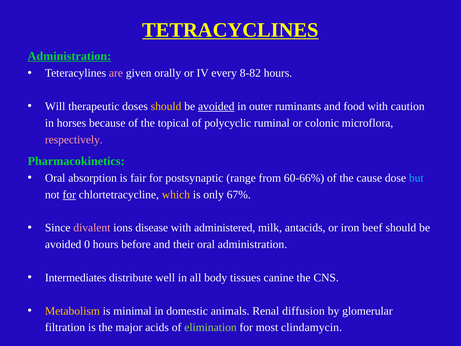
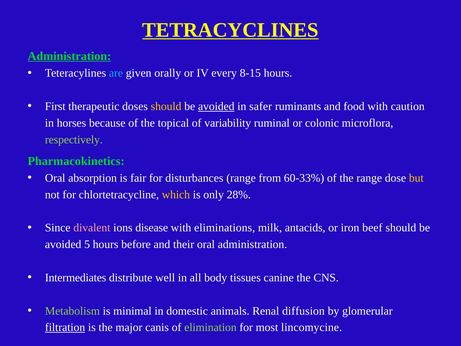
are colour: pink -> light blue
8-82: 8-82 -> 8-15
Will: Will -> First
outer: outer -> safer
polycyclic: polycyclic -> variability
respectively colour: pink -> light green
postsynaptic: postsynaptic -> disturbances
60-66%: 60-66% -> 60-33%
the cause: cause -> range
but colour: light blue -> yellow
for at (69, 195) underline: present -> none
67%: 67% -> 28%
administered: administered -> eliminations
0: 0 -> 5
Metabolism colour: yellow -> light green
filtration underline: none -> present
acids: acids -> canis
clindamycin: clindamycin -> lincomycine
